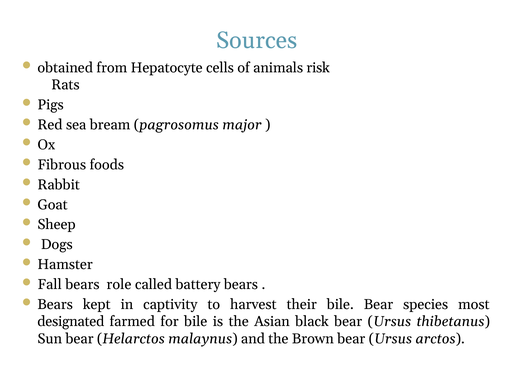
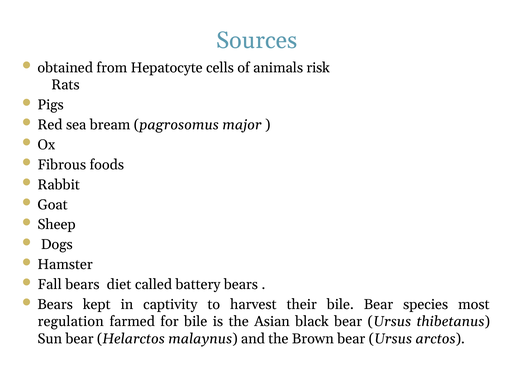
role: role -> diet
designated: designated -> regulation
